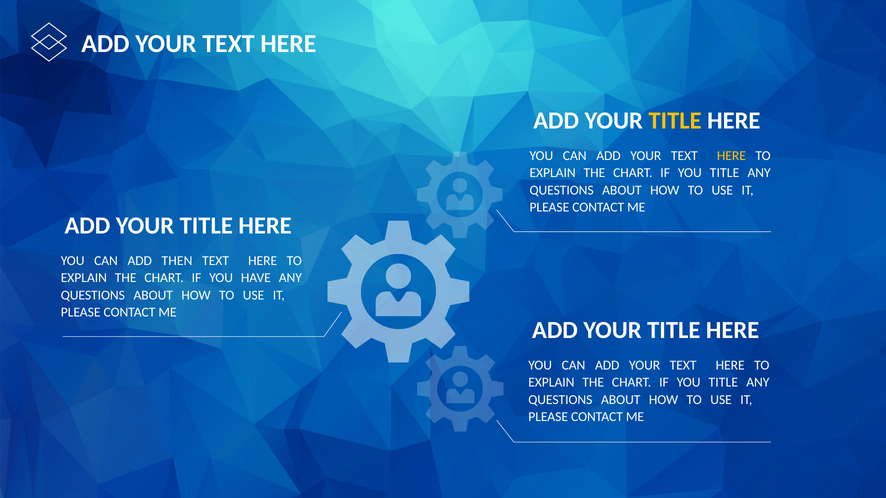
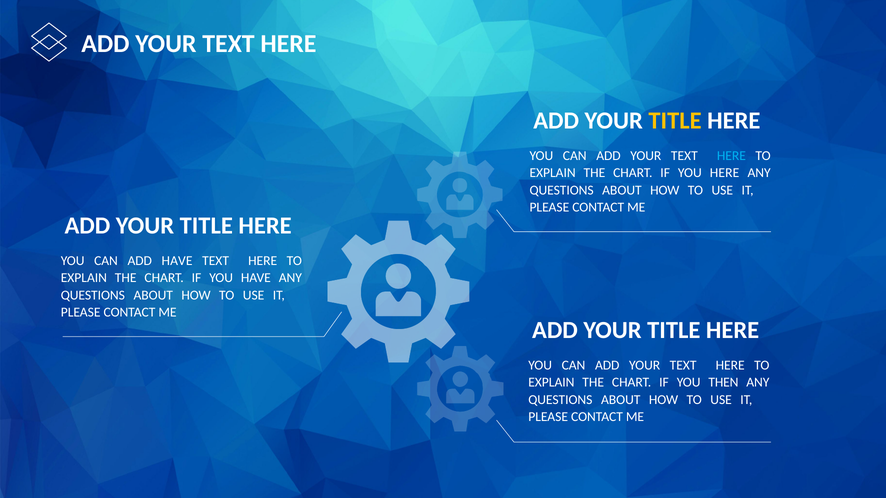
HERE at (731, 156) colour: yellow -> light blue
TITLE at (725, 173): TITLE -> HERE
ADD THEN: THEN -> HAVE
TITLE at (723, 383): TITLE -> THEN
